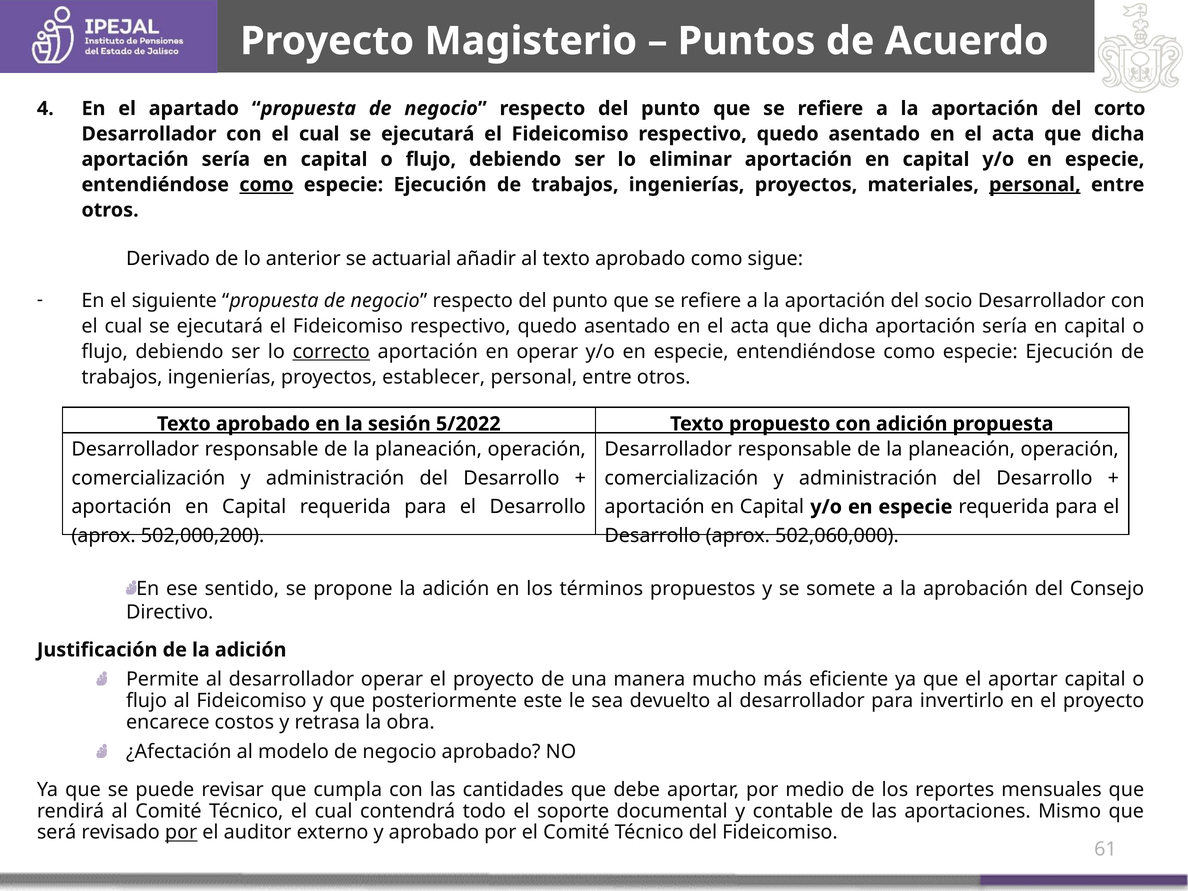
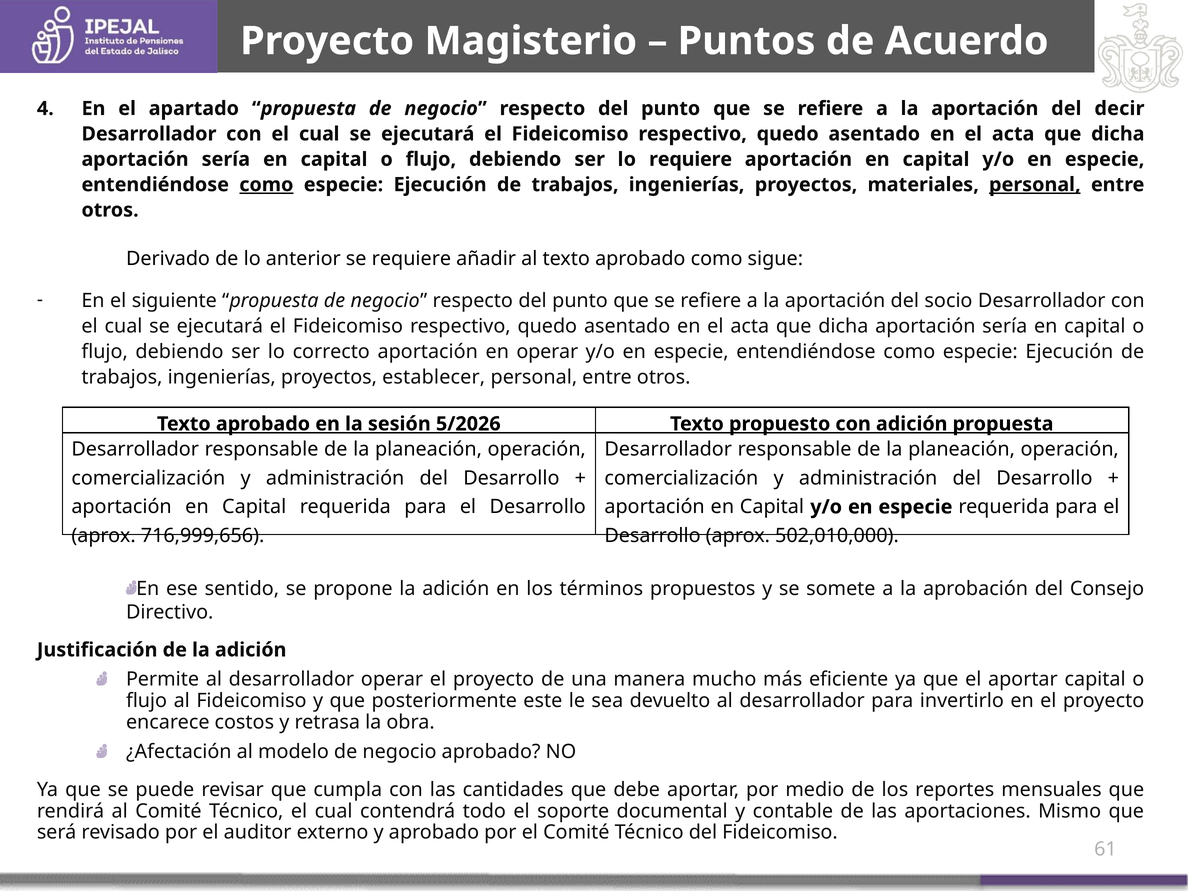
corto: corto -> decir
lo eliminar: eliminar -> requiere
se actuarial: actuarial -> requiere
correcto underline: present -> none
5/2022: 5/2022 -> 5/2026
502,000,200: 502,000,200 -> 716,999,656
502,060,000: 502,060,000 -> 502,010,000
por at (181, 832) underline: present -> none
